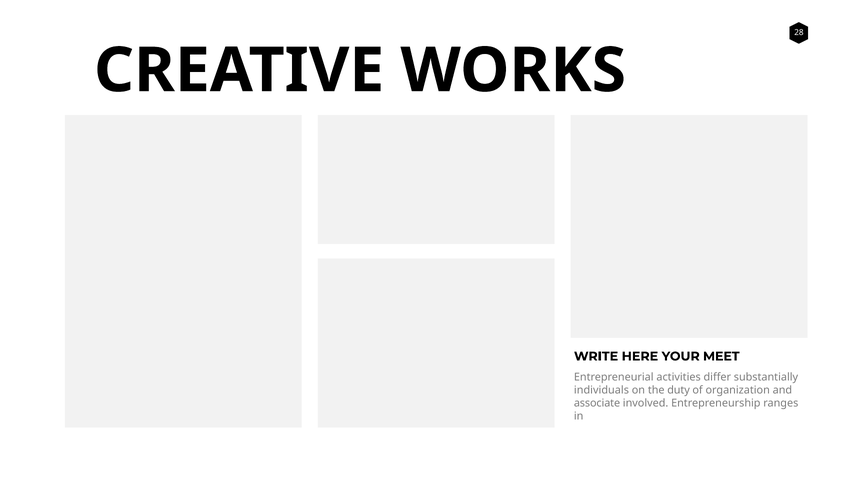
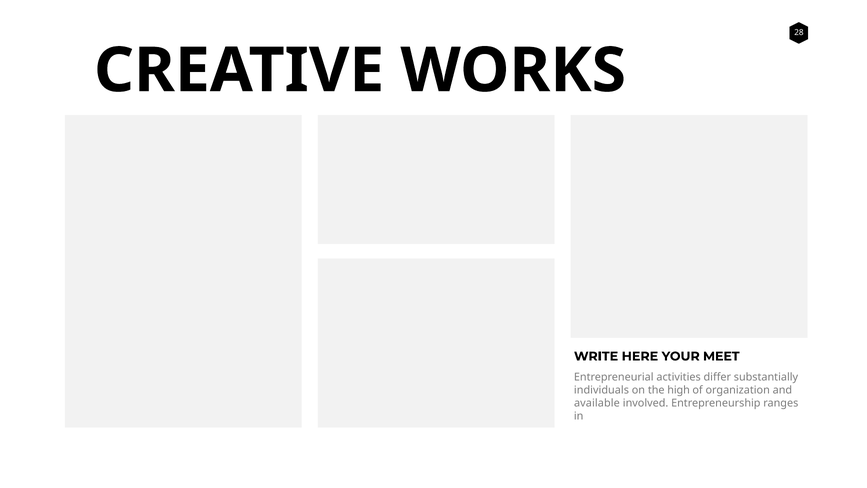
duty: duty -> high
associate: associate -> available
